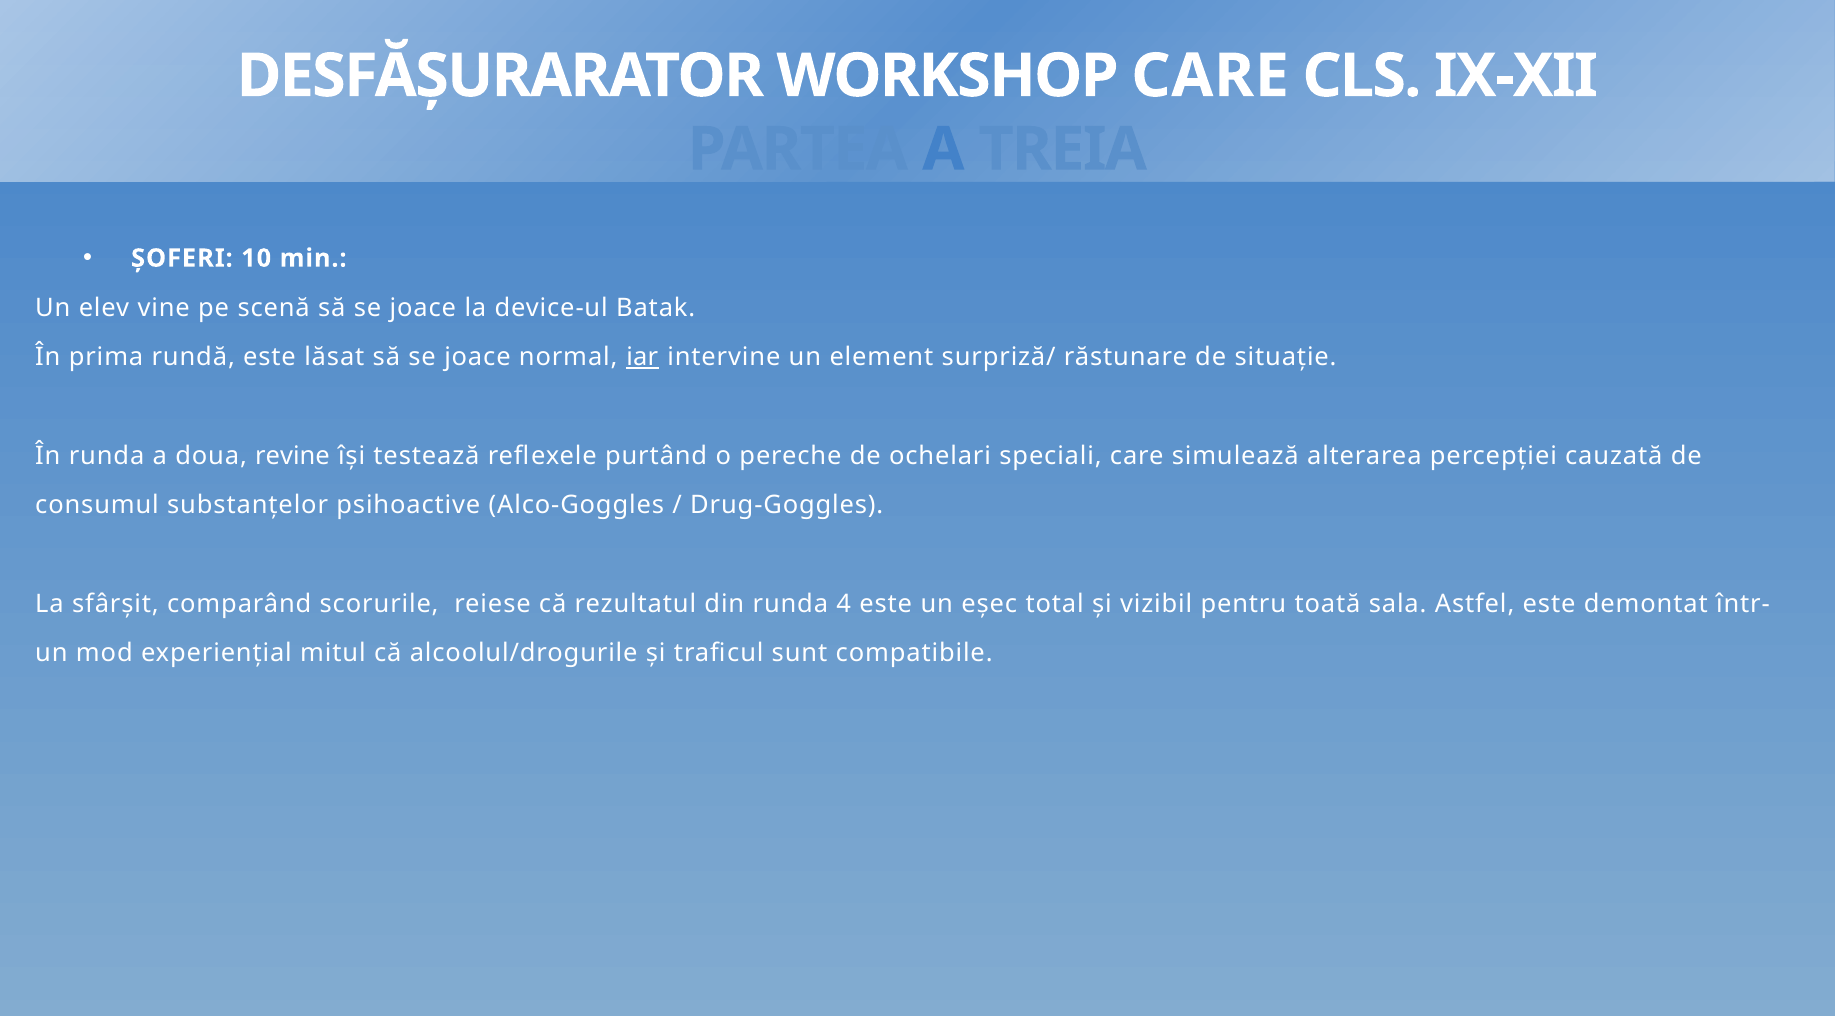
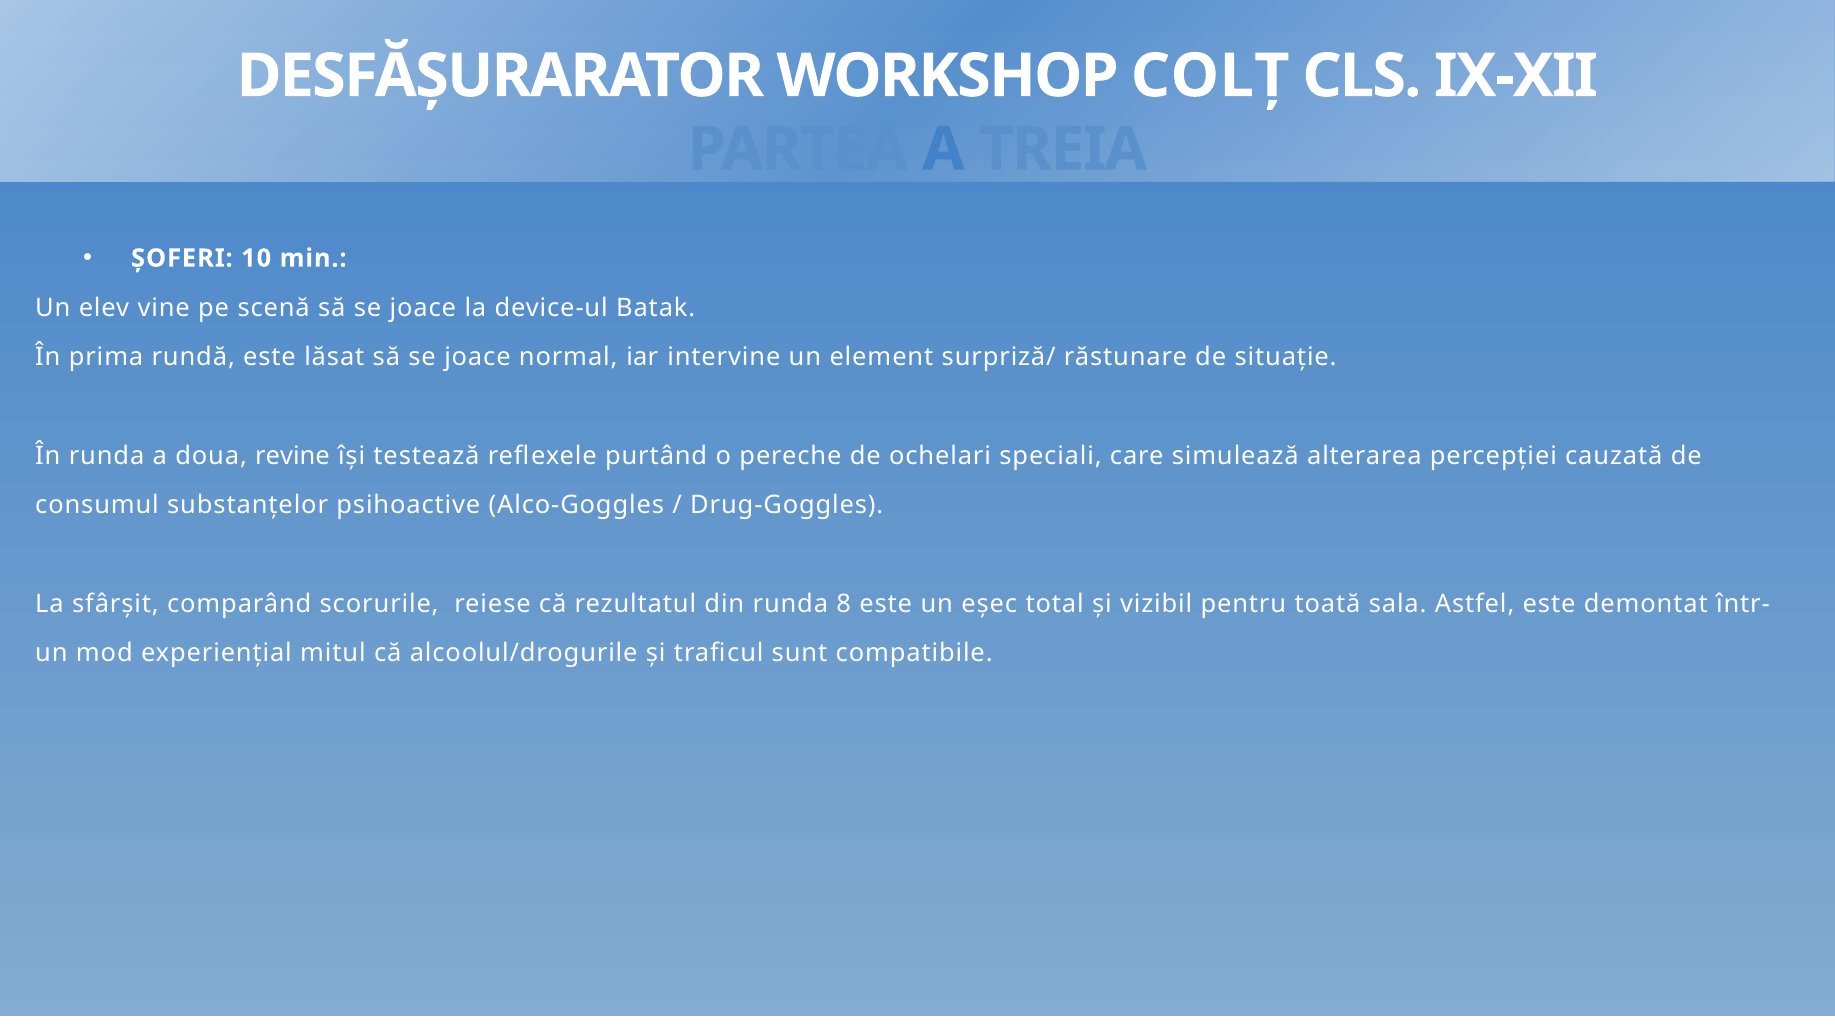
WORKSHOP CARE: CARE -> COLȚ
iar underline: present -> none
4: 4 -> 8
